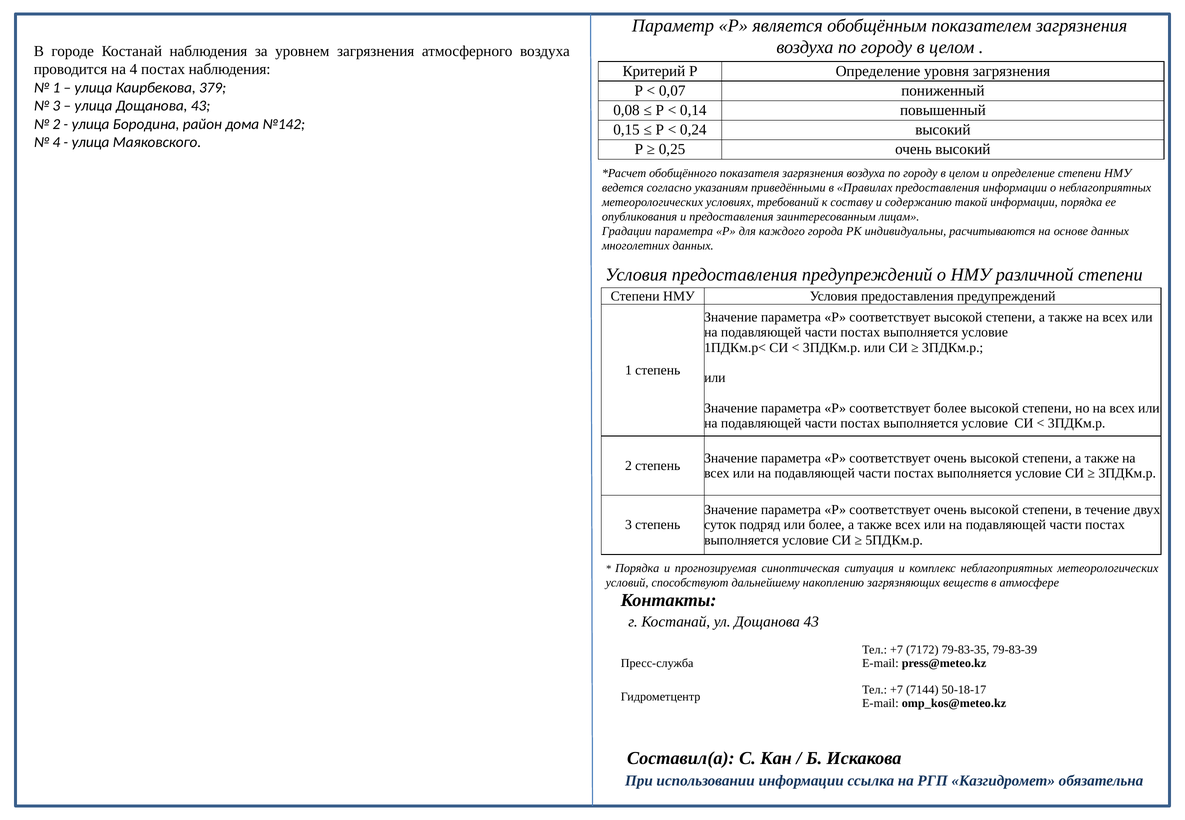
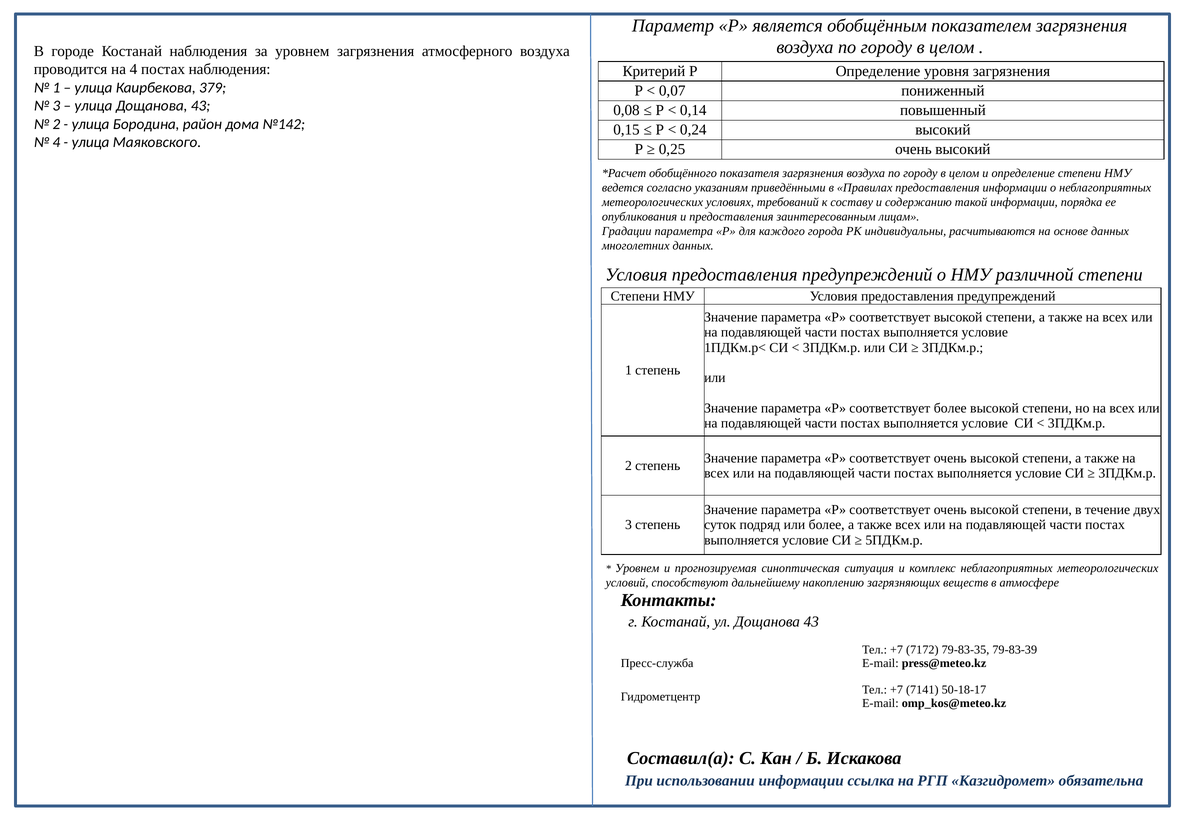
Порядка at (637, 568): Порядка -> Уровнем
7144: 7144 -> 7141
